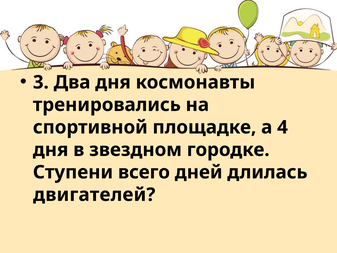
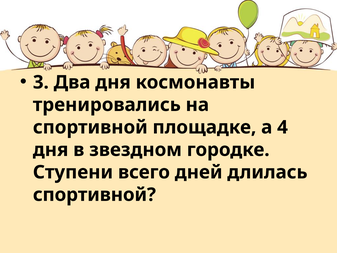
двигателей at (94, 195): двигателей -> спортивной
